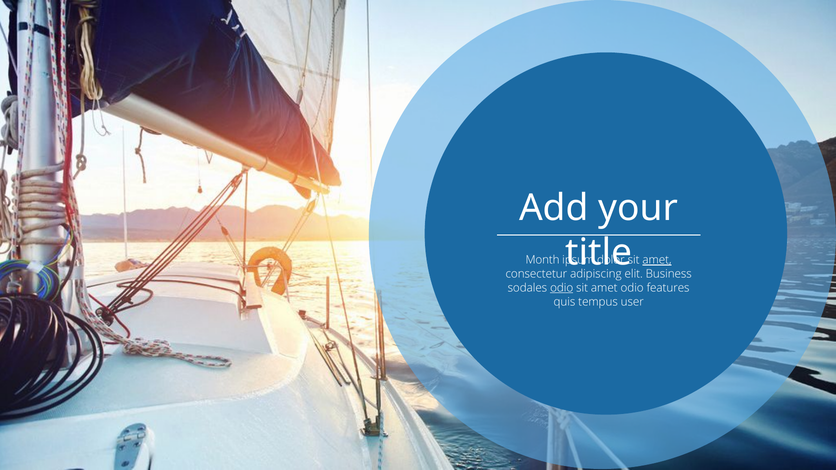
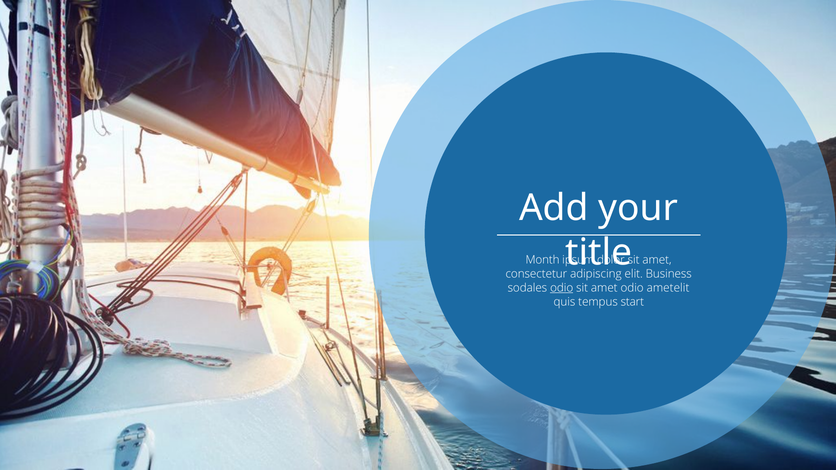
amet at (657, 260) underline: present -> none
features: features -> ametelit
user: user -> start
